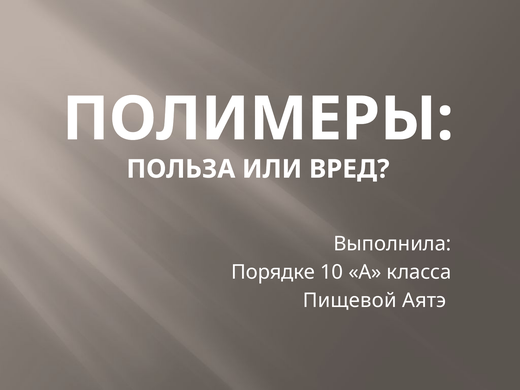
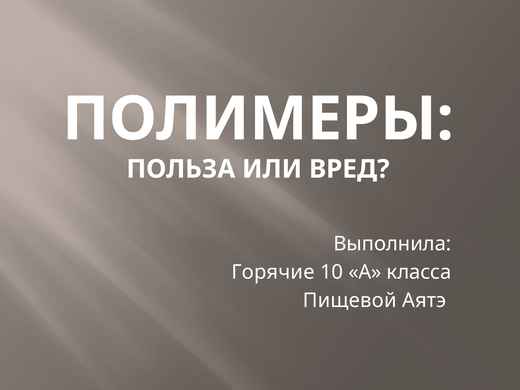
Порядке: Порядке -> Горячие
